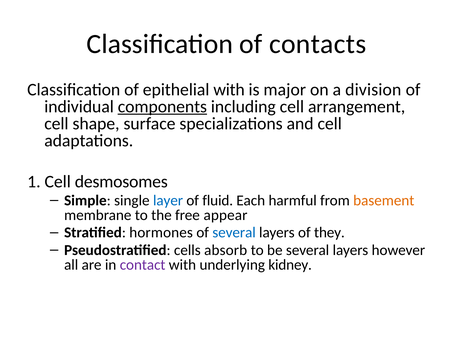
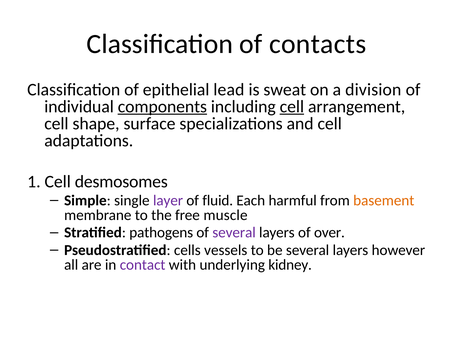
epithelial with: with -> lead
major: major -> sweat
cell at (292, 106) underline: none -> present
layer colour: blue -> purple
appear: appear -> muscle
hormones: hormones -> pathogens
several at (234, 232) colour: blue -> purple
they: they -> over
absorb: absorb -> vessels
